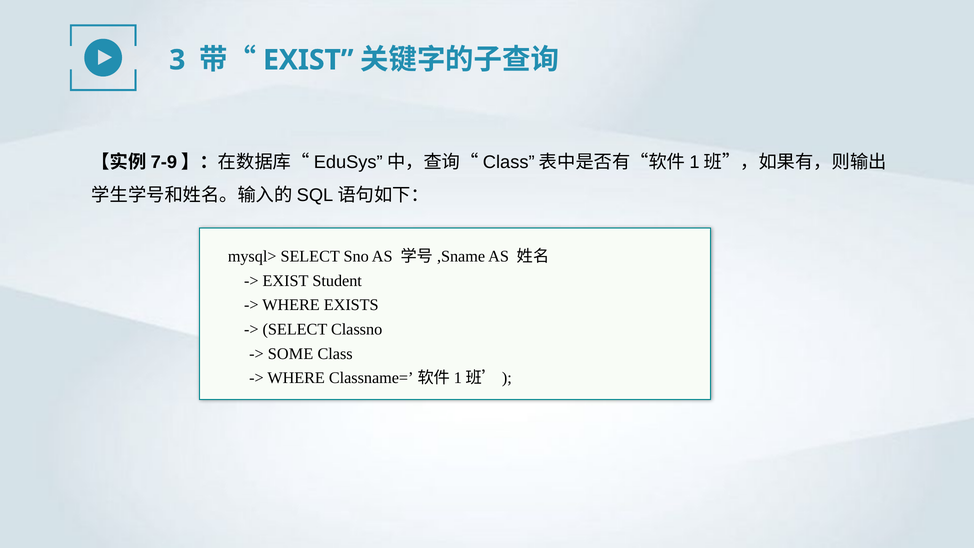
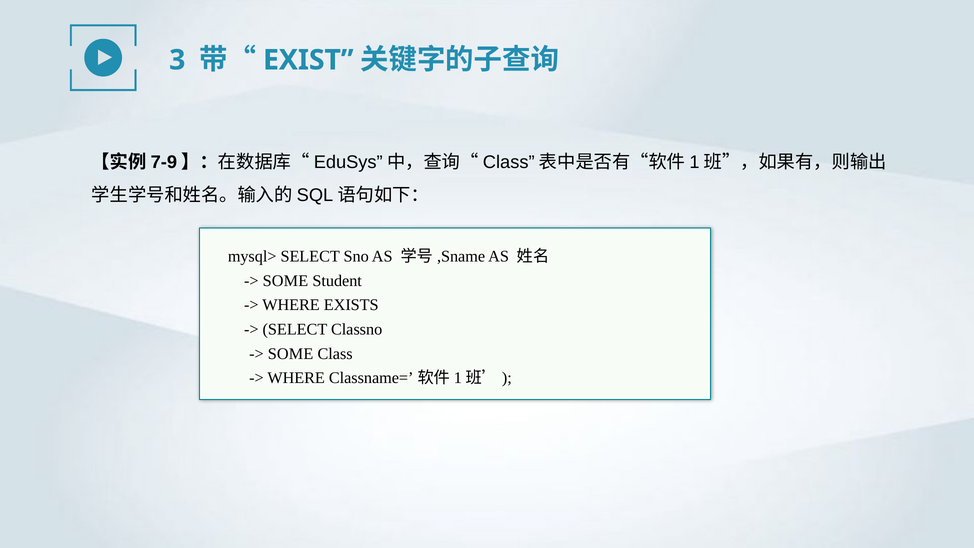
EXIST at (286, 281): EXIST -> SOME
